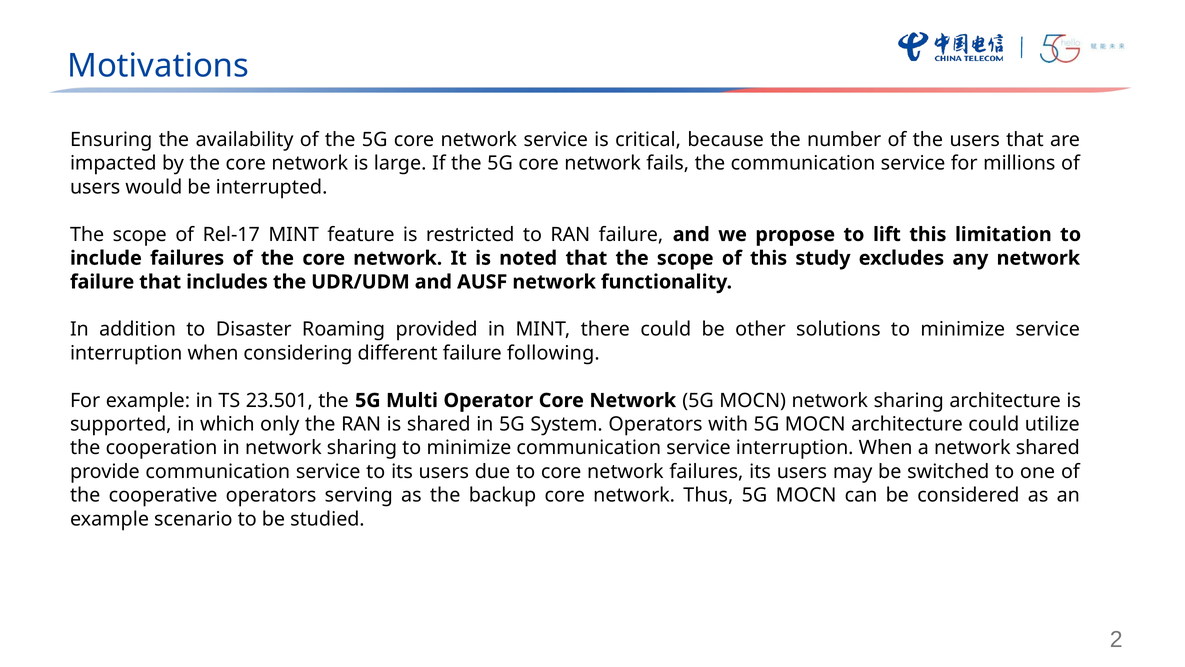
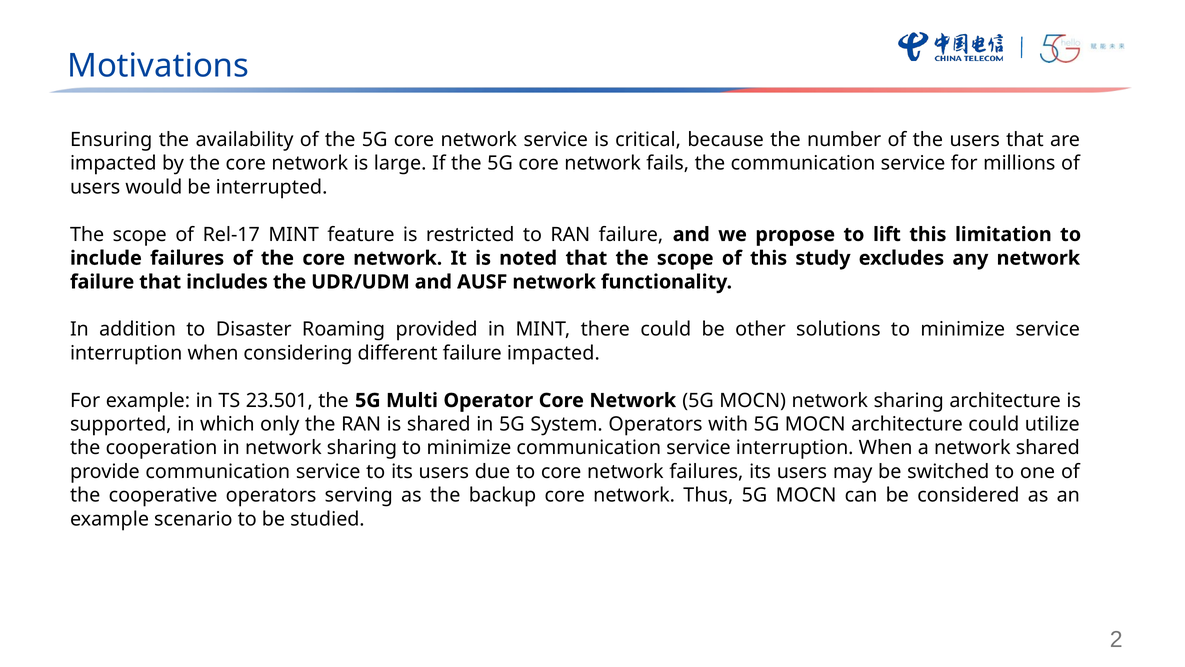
failure following: following -> impacted
